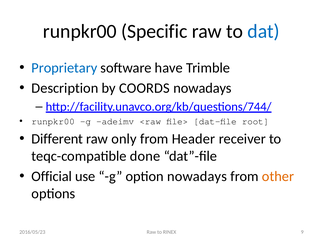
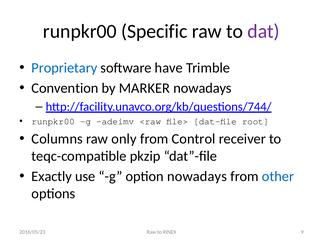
dat colour: blue -> purple
Description: Description -> Convention
COORDS: COORDS -> MARKER
Different: Different -> Columns
Header: Header -> Control
done: done -> pkzip
Official: Official -> Exactly
other colour: orange -> blue
